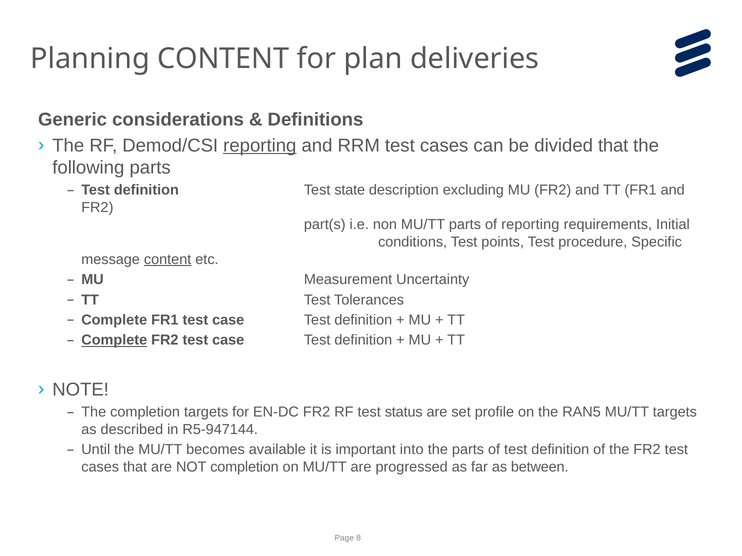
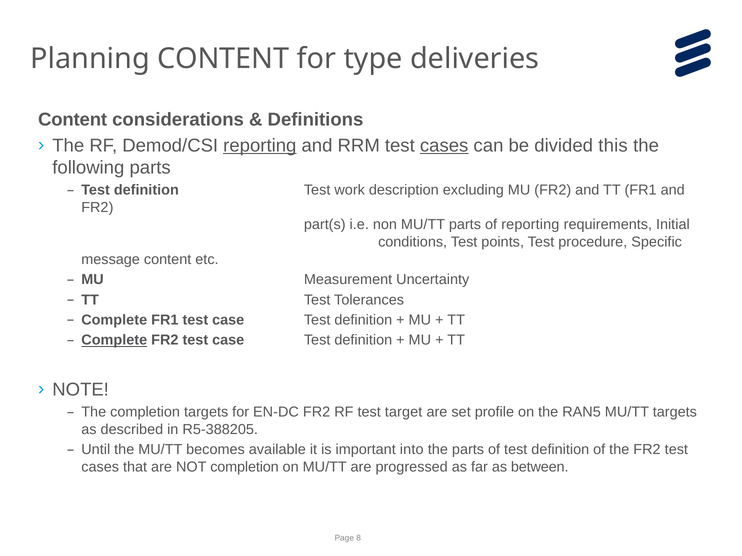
plan: plan -> type
Generic at (72, 120): Generic -> Content
cases at (444, 146) underline: none -> present
divided that: that -> this
state: state -> work
content at (168, 260) underline: present -> none
status: status -> target
R5-947144: R5-947144 -> R5-388205
